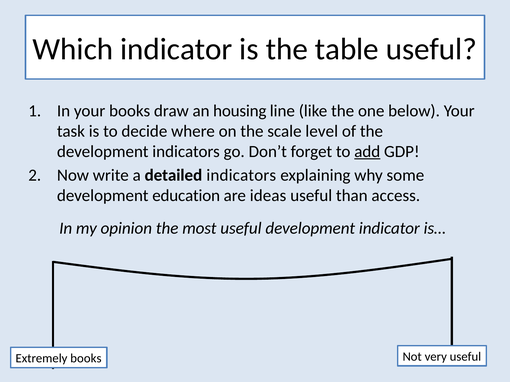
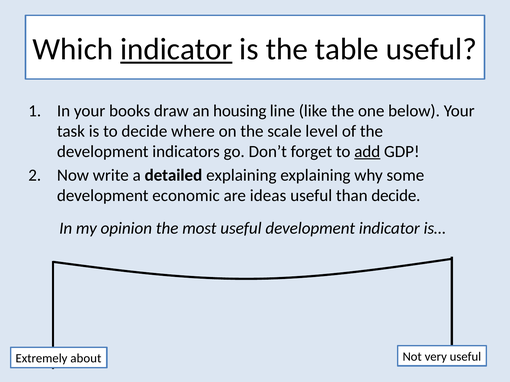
indicator at (176, 49) underline: none -> present
detailed indicators: indicators -> explaining
education: education -> economic
than access: access -> decide
Extremely books: books -> about
